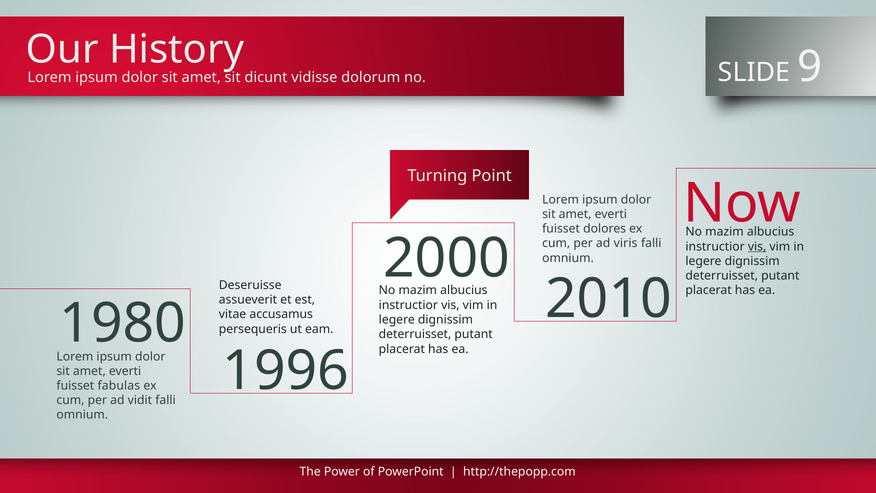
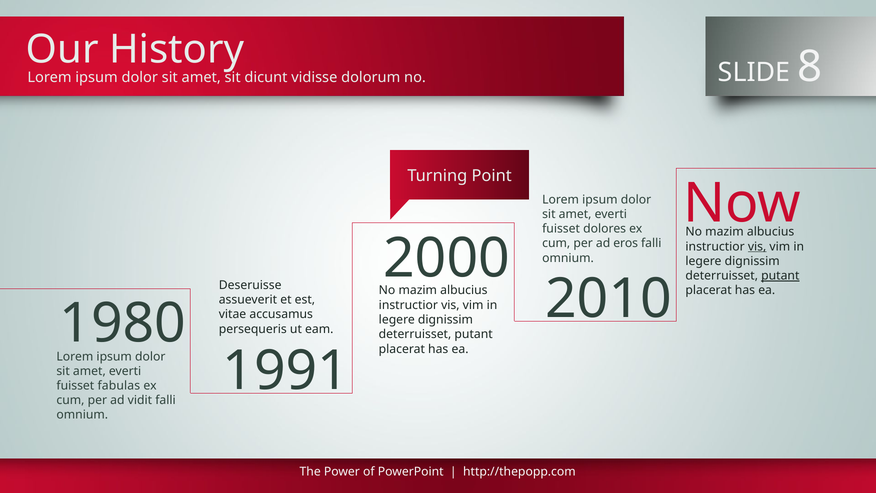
9: 9 -> 8
viris: viris -> eros
putant at (780, 276) underline: none -> present
1996: 1996 -> 1991
